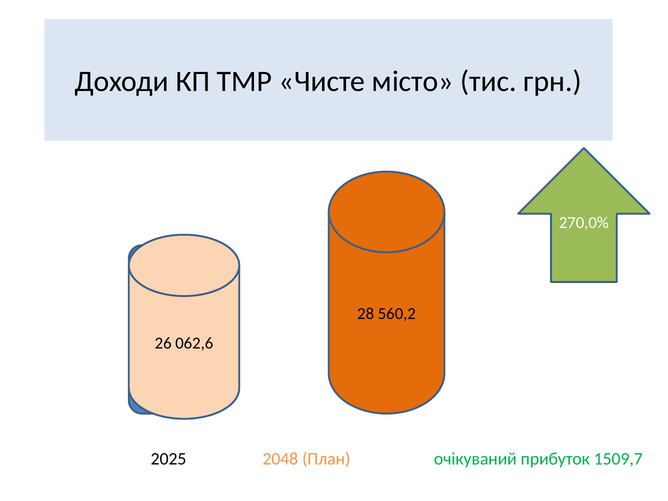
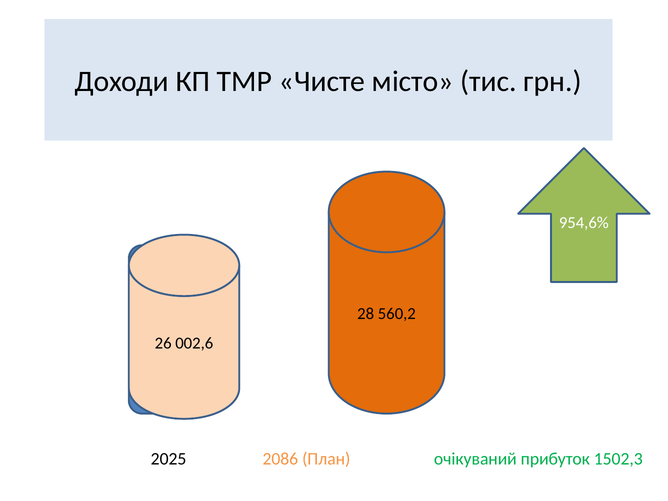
270,0%: 270,0% -> 954,6%
062,6: 062,6 -> 002,6
2048: 2048 -> 2086
1509,7: 1509,7 -> 1502,3
